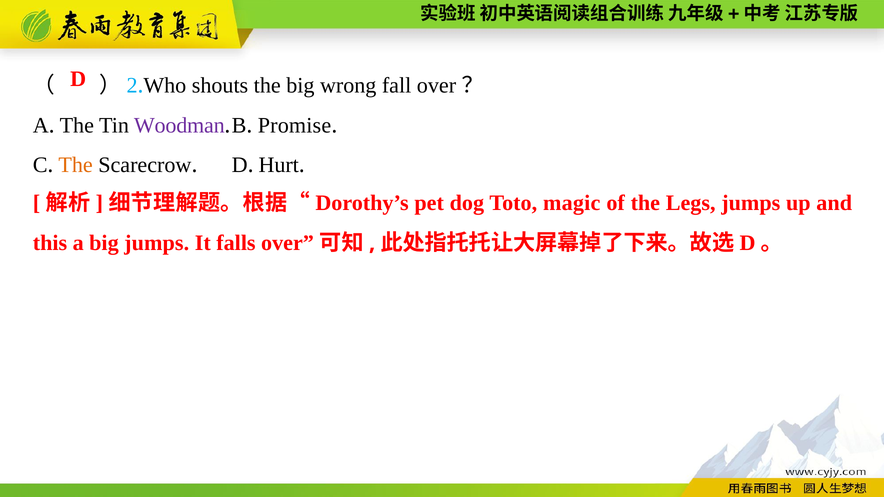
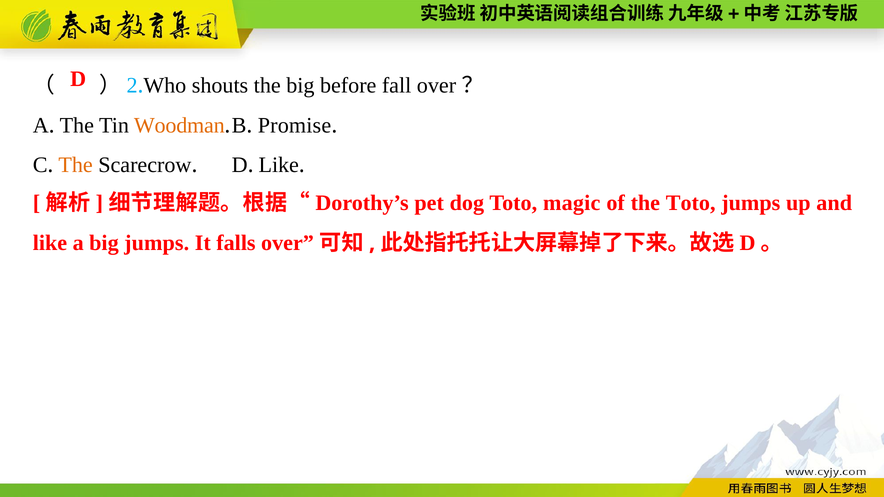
wrong: wrong -> before
Woodman colour: purple -> orange
Hurt at (279, 165): Hurt -> Like
the Legs: Legs -> Toto
this at (50, 243): this -> like
